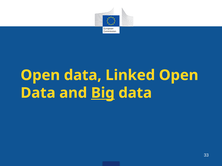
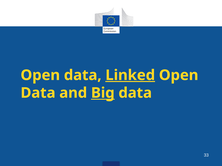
Linked underline: none -> present
